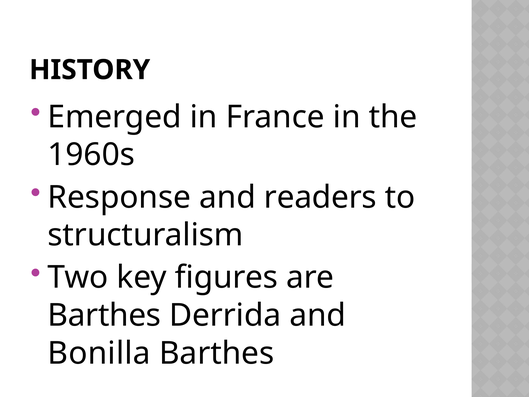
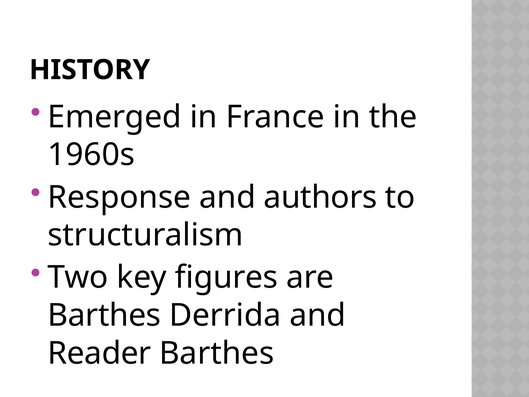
readers: readers -> authors
Bonilla: Bonilla -> Reader
